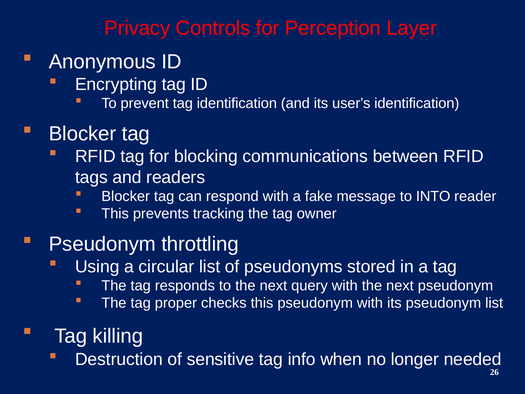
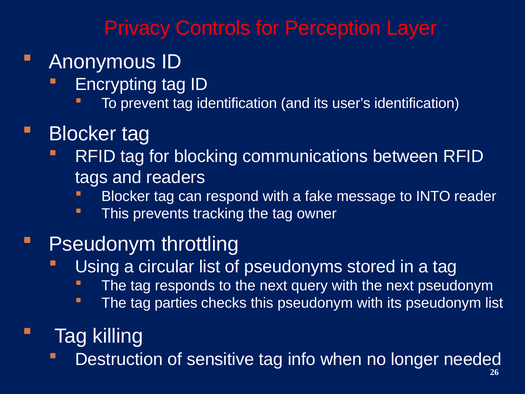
proper: proper -> parties
